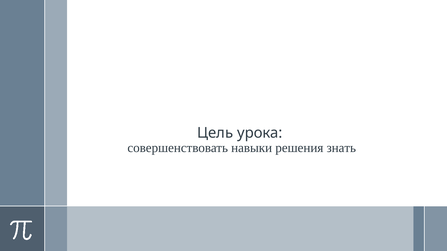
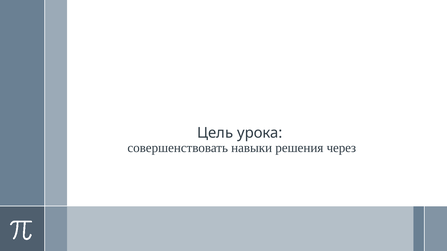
знать: знать -> через
